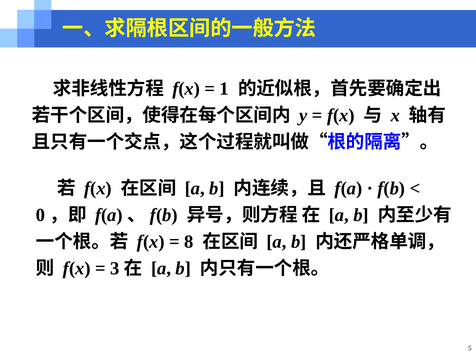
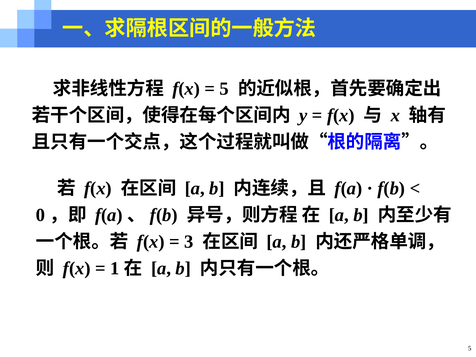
1 at (224, 89): 1 -> 5
8: 8 -> 3
3: 3 -> 1
